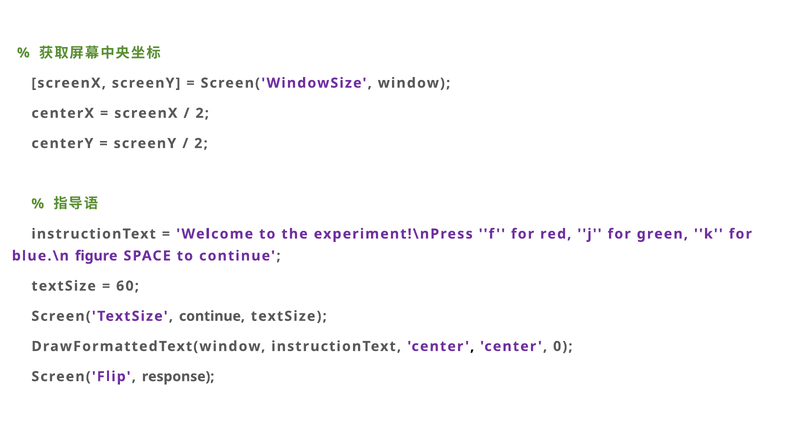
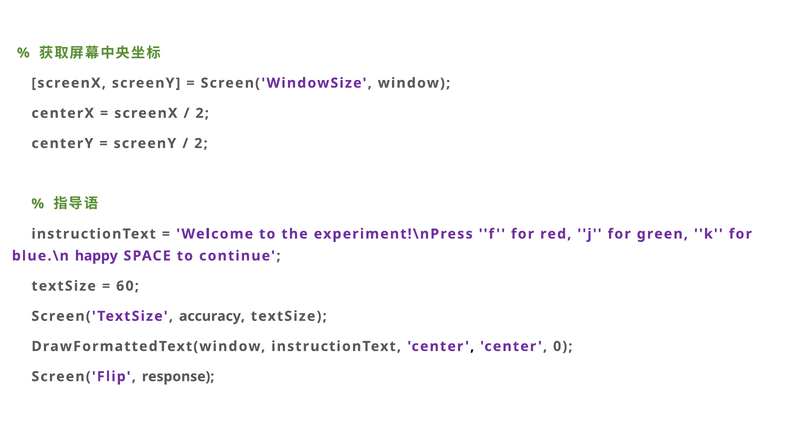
figure: figure -> happy
Screen('TextSize continue: continue -> accuracy
